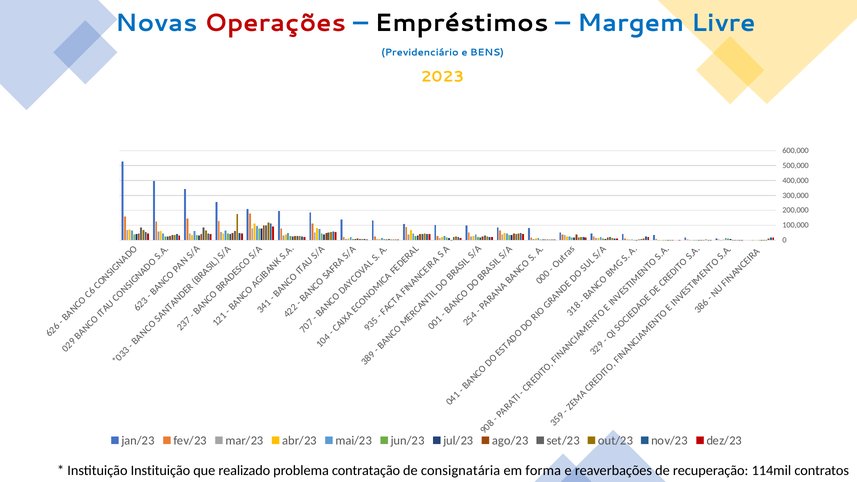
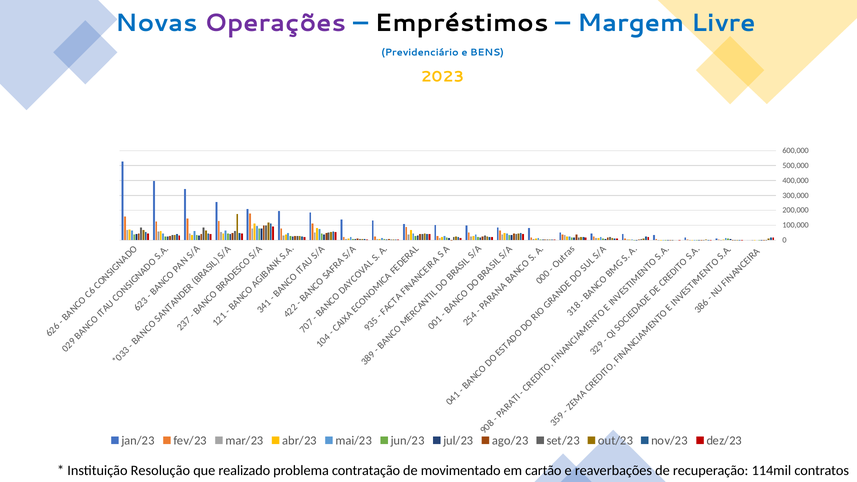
Operações colour: red -> purple
Instituição Instituição: Instituição -> Resolução
consignatária: consignatária -> movimentado
forma: forma -> cartão
